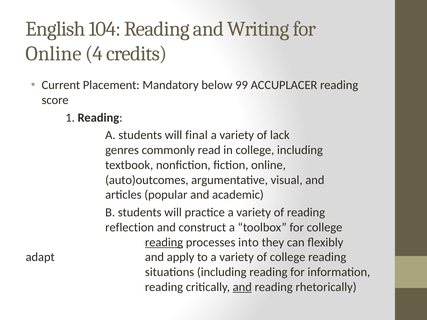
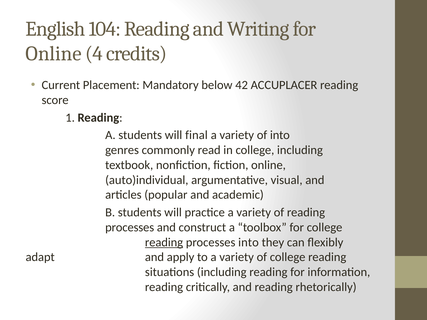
99: 99 -> 42
of lack: lack -> into
auto)outcomes: auto)outcomes -> auto)individual
reflection at (130, 228): reflection -> processes
and at (242, 287) underline: present -> none
